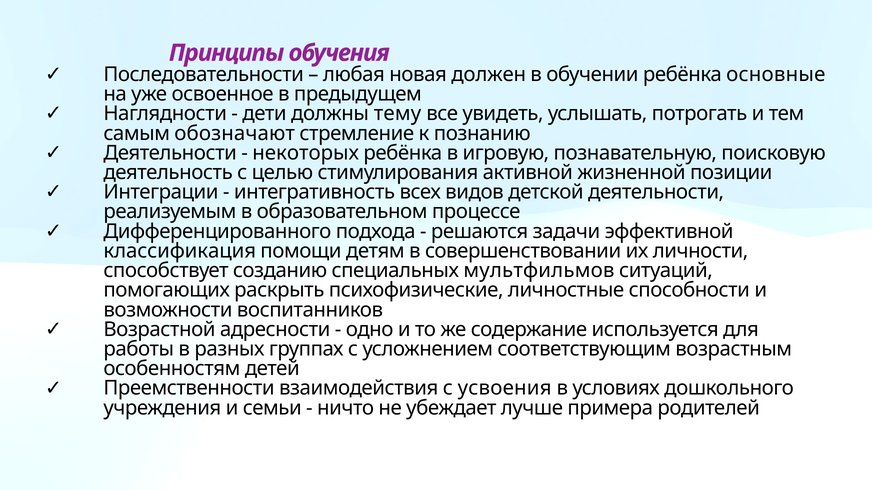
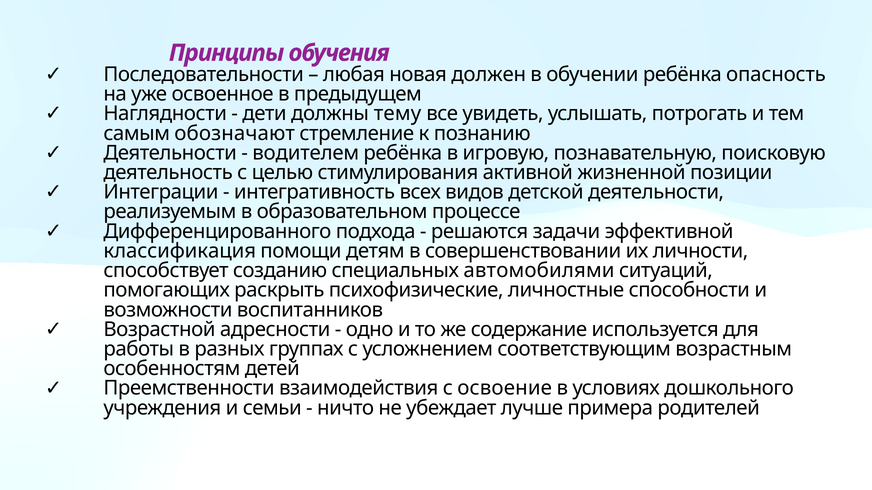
основные: основные -> опасность
некоторых: некоторых -> водителем
мультфильмов: мультфильмов -> автомобилями
усвоения: усвоения -> освоение
